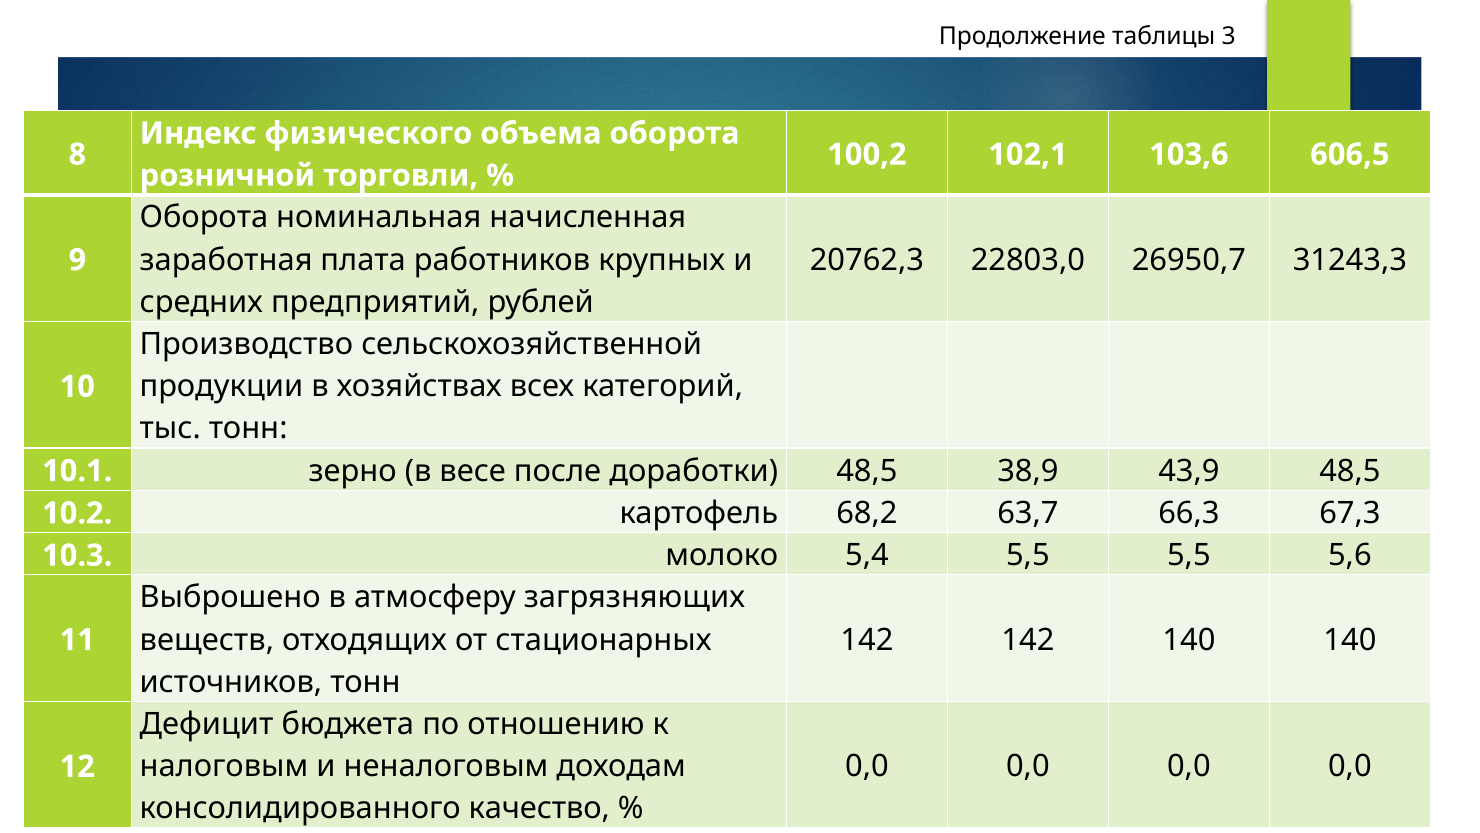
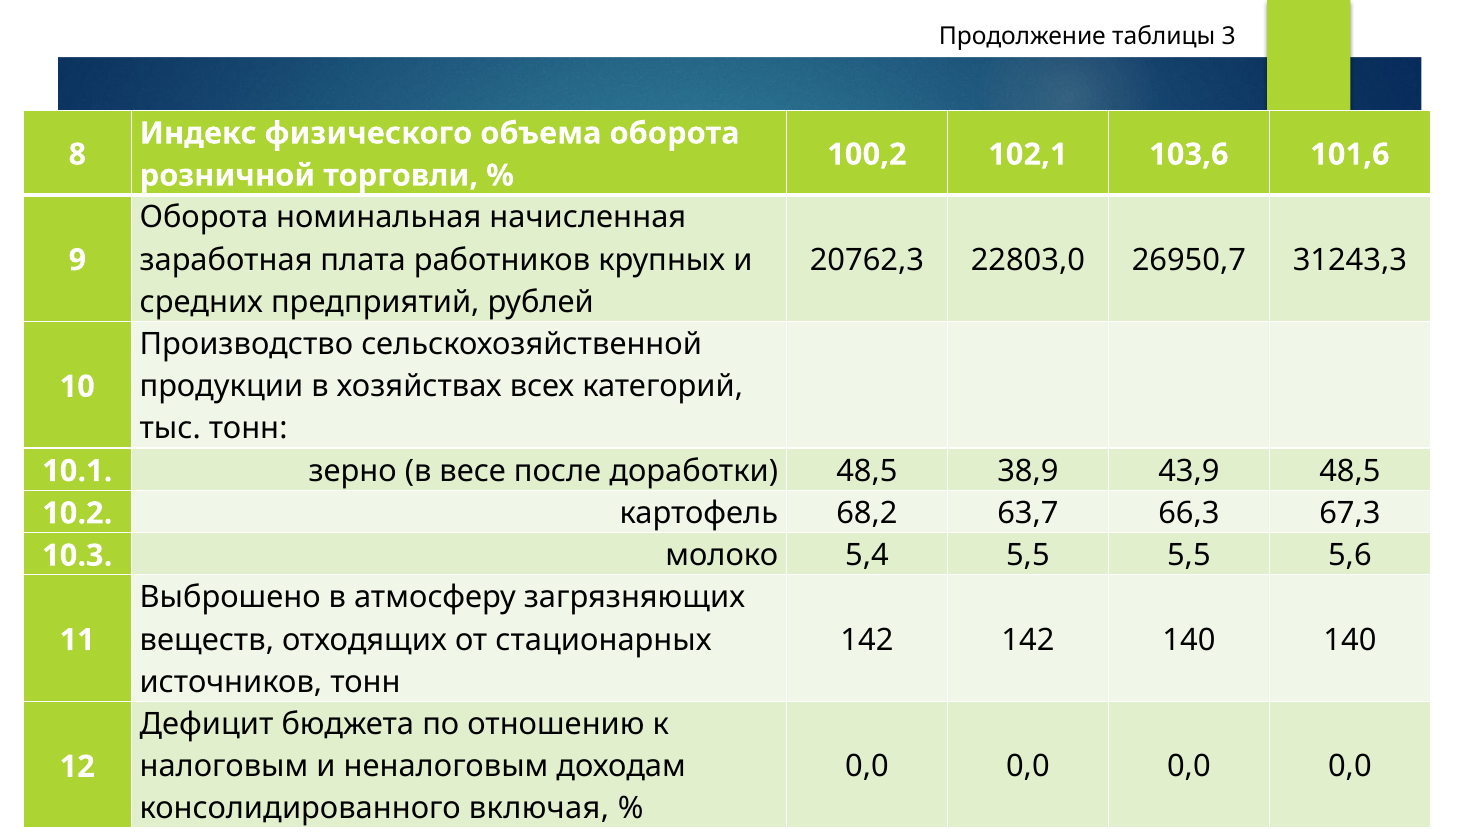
606,5: 606,5 -> 101,6
качество: качество -> включая
